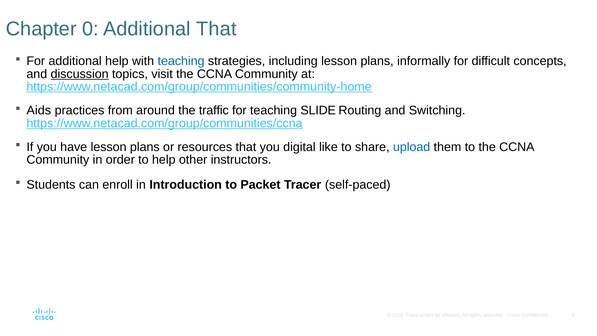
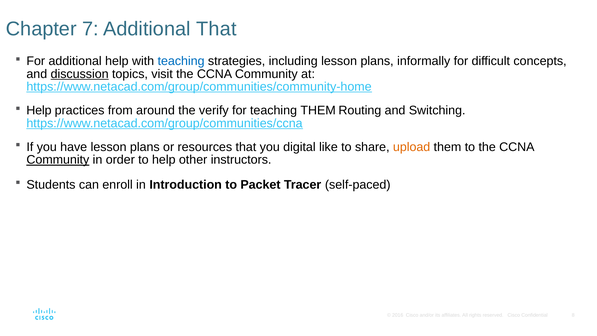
0: 0 -> 7
Aids at (39, 110): Aids -> Help
traffic: traffic -> verify
teaching SLIDE: SLIDE -> THEM
upload colour: blue -> orange
Community at (58, 160) underline: none -> present
